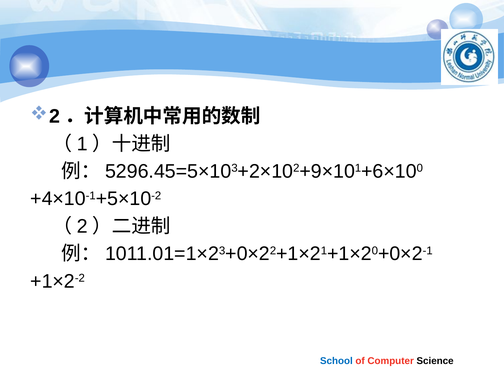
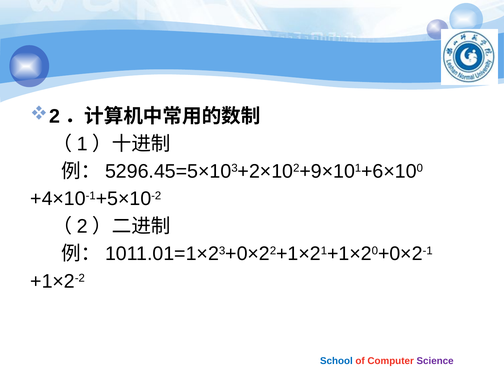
Science colour: black -> purple
